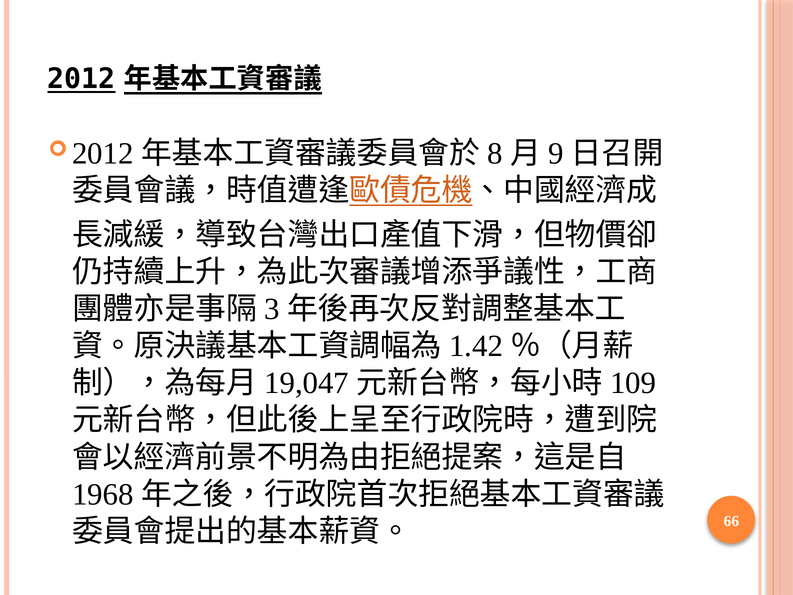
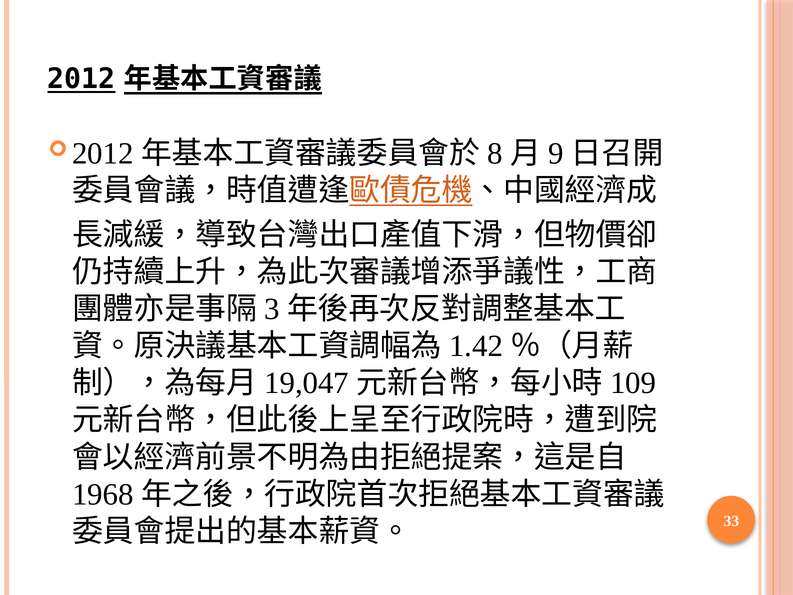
66: 66 -> 33
